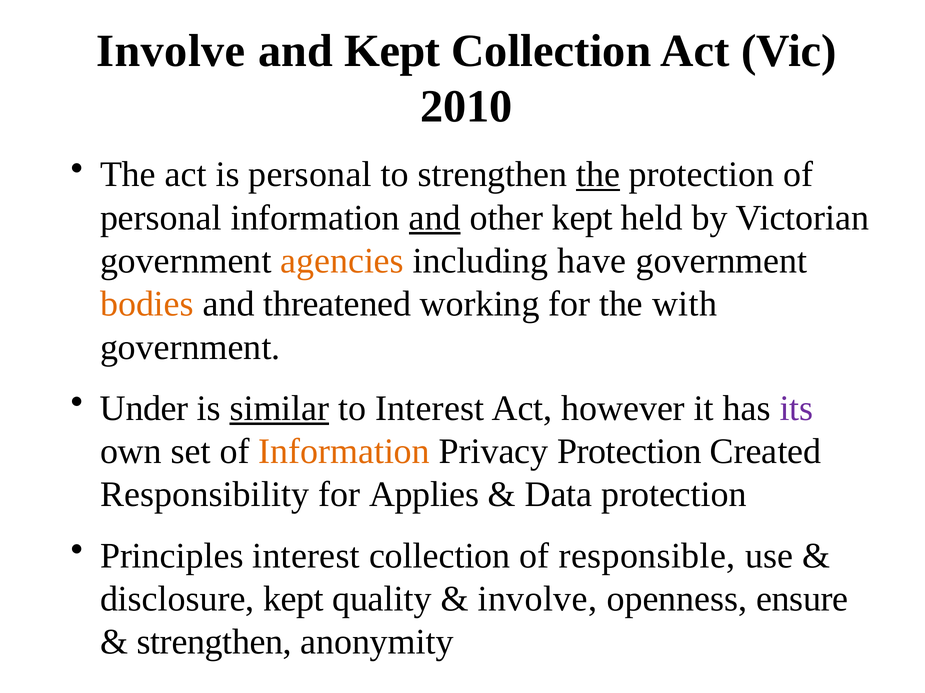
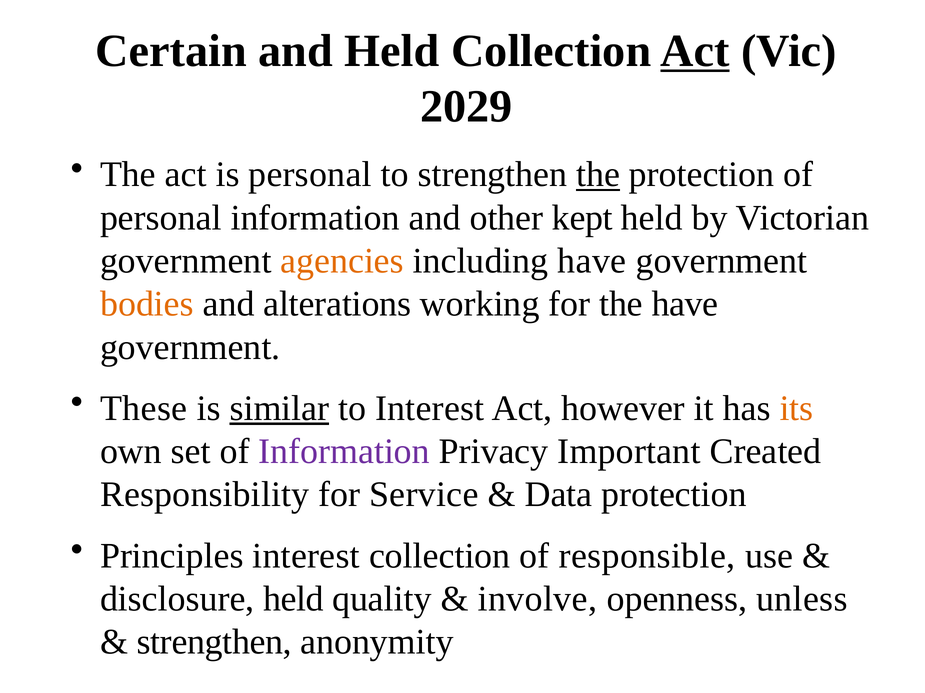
Involve at (171, 51): Involve -> Certain
and Kept: Kept -> Held
Act at (695, 51) underline: none -> present
2010: 2010 -> 2029
and at (435, 218) underline: present -> none
threatened: threatened -> alterations
the with: with -> have
Under: Under -> These
its colour: purple -> orange
Information at (344, 452) colour: orange -> purple
Privacy Protection: Protection -> Important
Applies: Applies -> Service
disclosure kept: kept -> held
ensure: ensure -> unless
